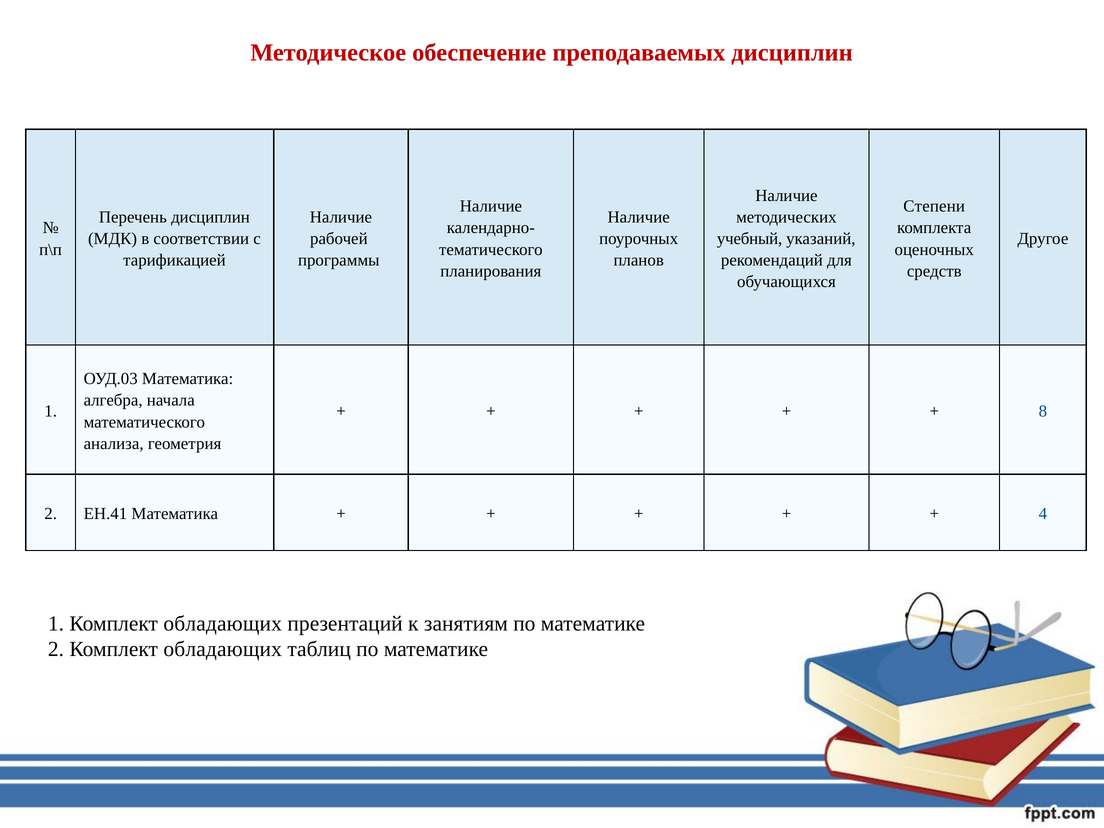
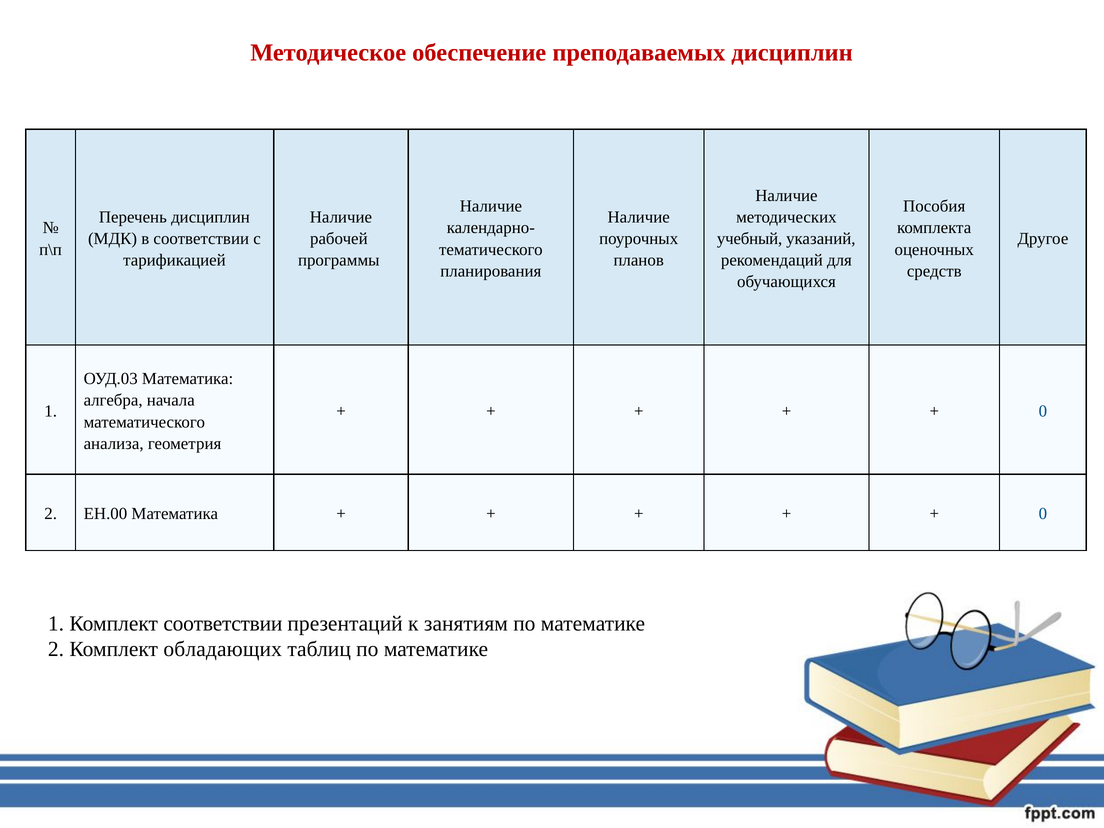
Степени: Степени -> Пособия
8 at (1043, 411): 8 -> 0
ЕН.41: ЕН.41 -> ЕН.00
4 at (1043, 514): 4 -> 0
1 Комплект обладающих: обладающих -> соответствии
